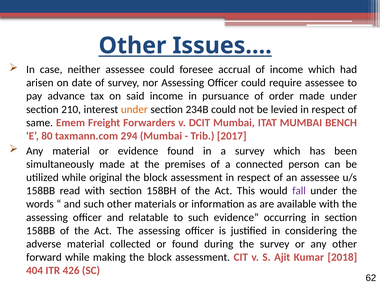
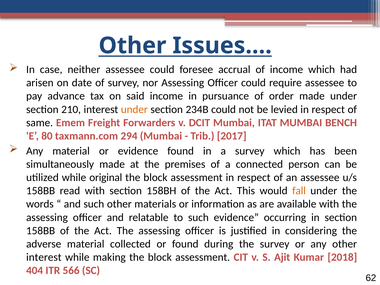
fall colour: purple -> orange
forward at (44, 257): forward -> interest
426: 426 -> 566
